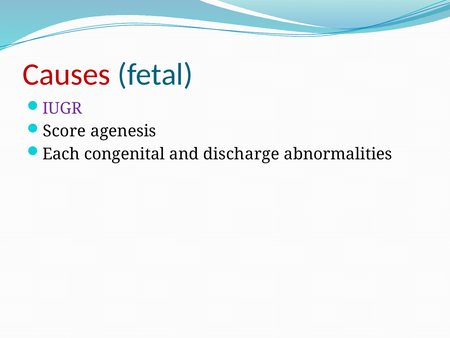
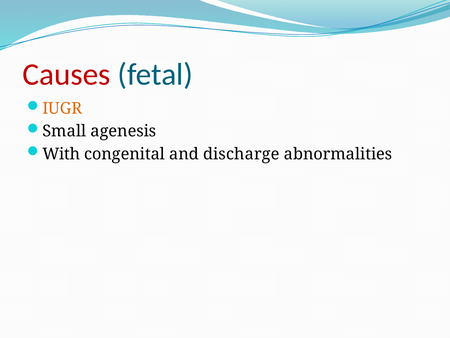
IUGR colour: purple -> orange
Score: Score -> Small
Each: Each -> With
